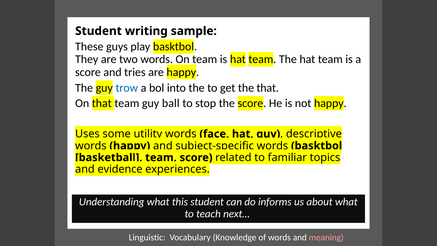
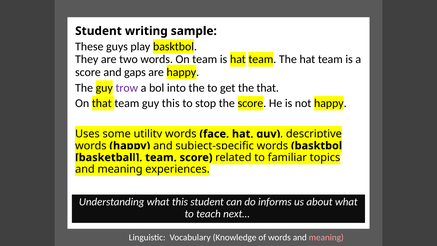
tries: tries -> gaps
trow colour: blue -> purple
guy ball: ball -> this
evidence at (120, 169): evidence -> meaning
